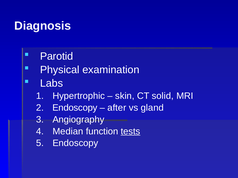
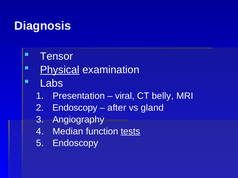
Parotid: Parotid -> Tensor
Physical underline: none -> present
Hypertrophic: Hypertrophic -> Presentation
skin: skin -> viral
solid: solid -> belly
